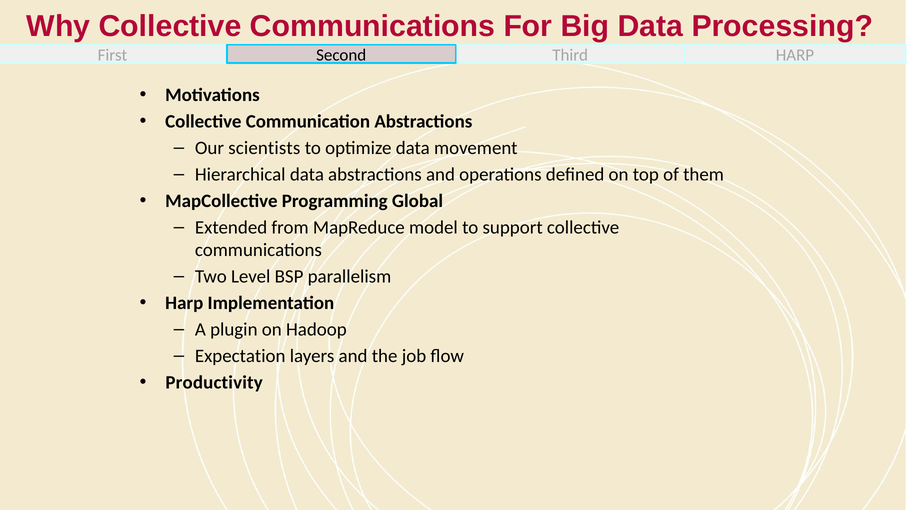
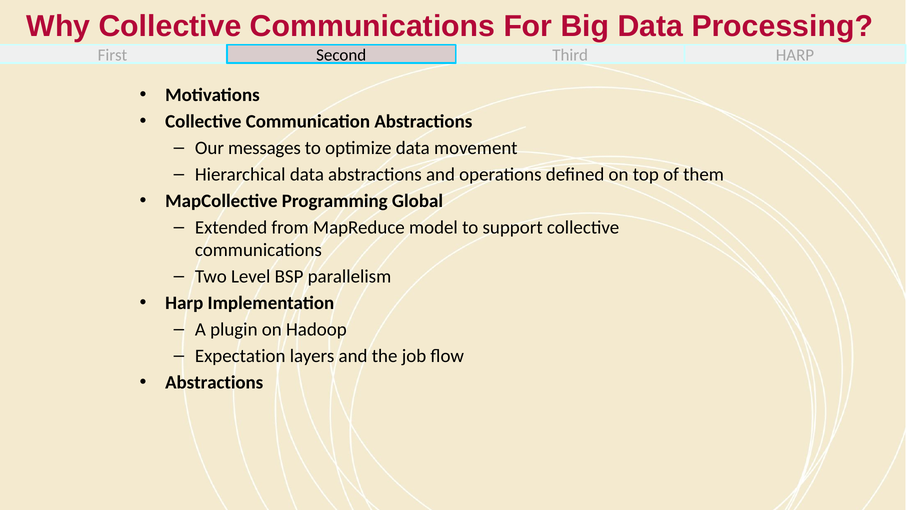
scientists: scientists -> messages
Productivity at (214, 383): Productivity -> Abstractions
